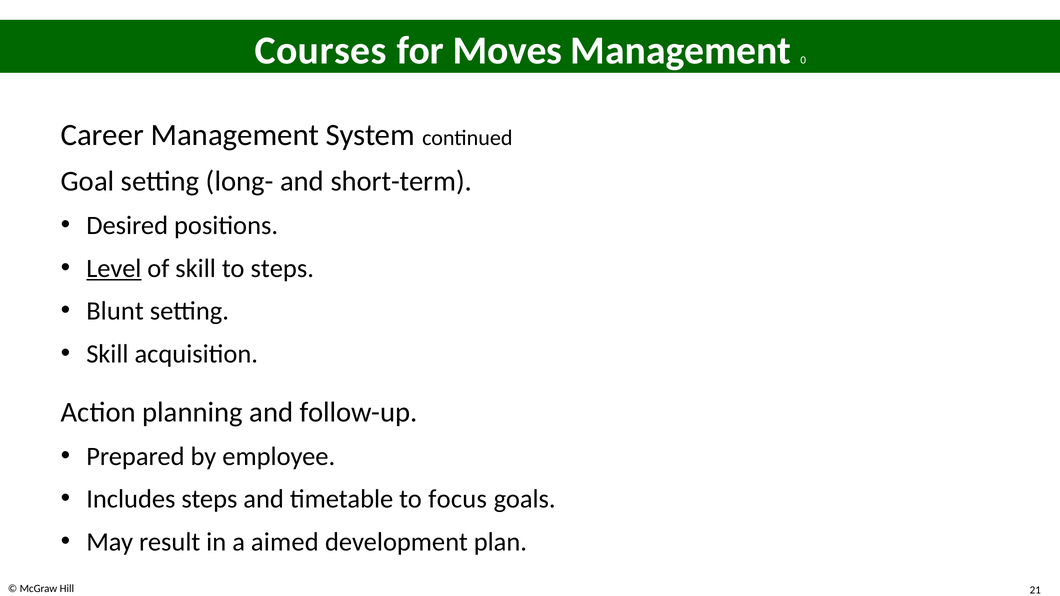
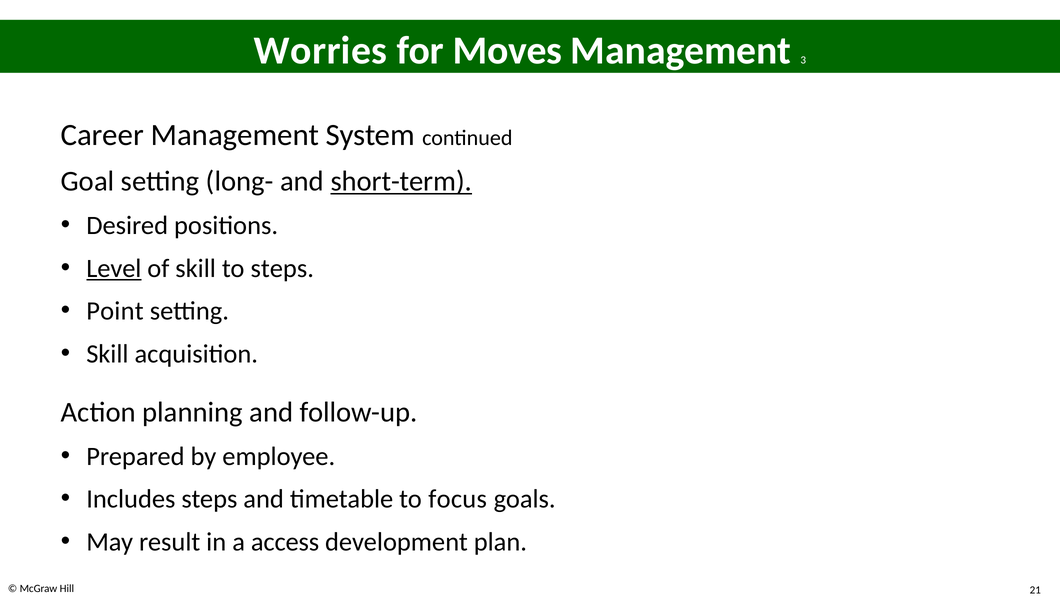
Courses: Courses -> Worries
0: 0 -> 3
short-term underline: none -> present
Blunt: Blunt -> Point
aimed: aimed -> access
